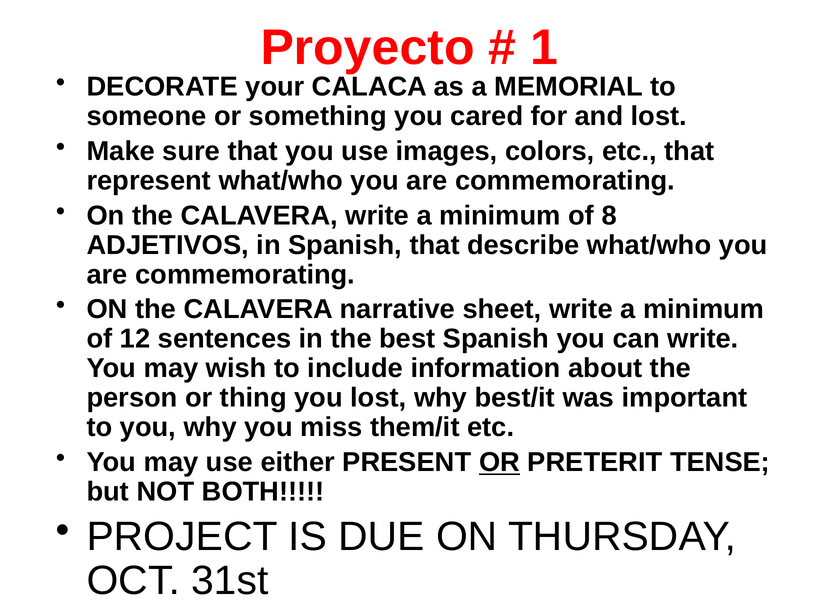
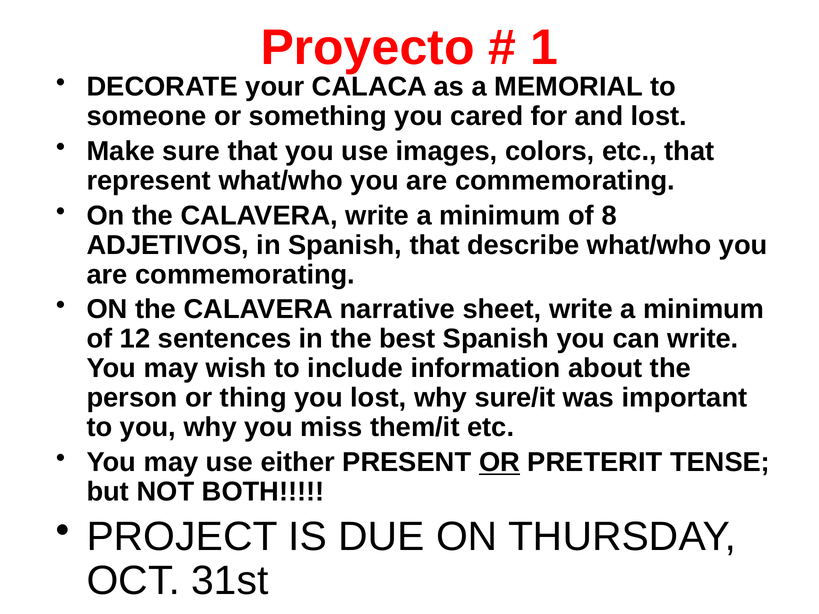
best/it: best/it -> sure/it
